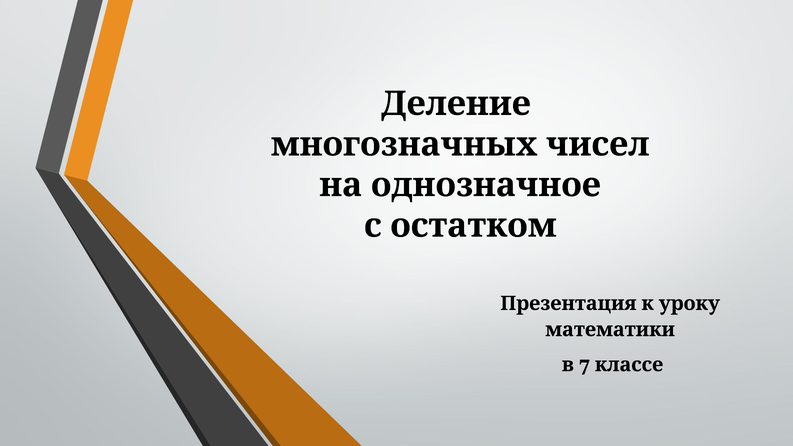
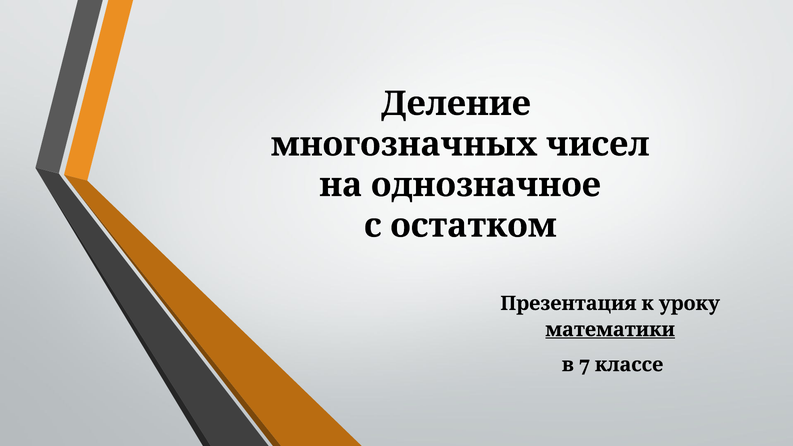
математики underline: none -> present
